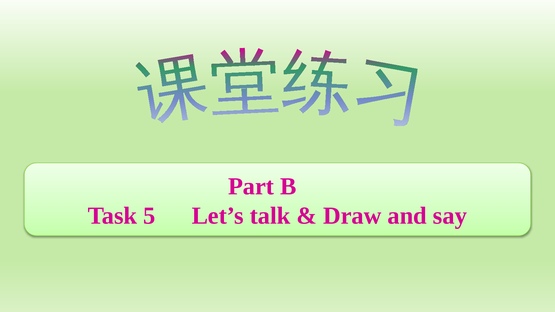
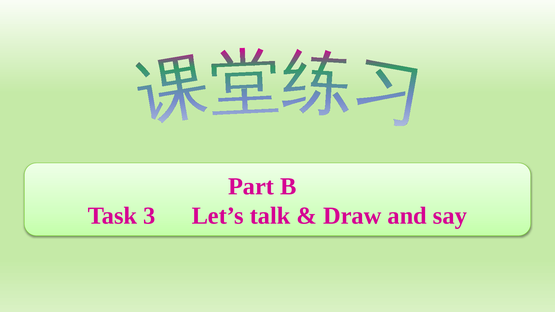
5: 5 -> 3
